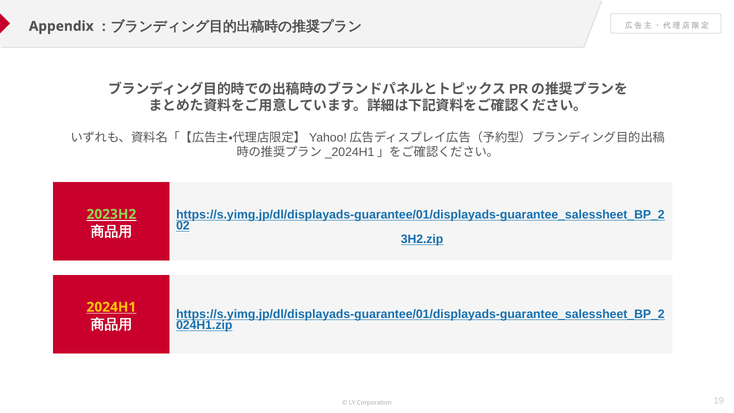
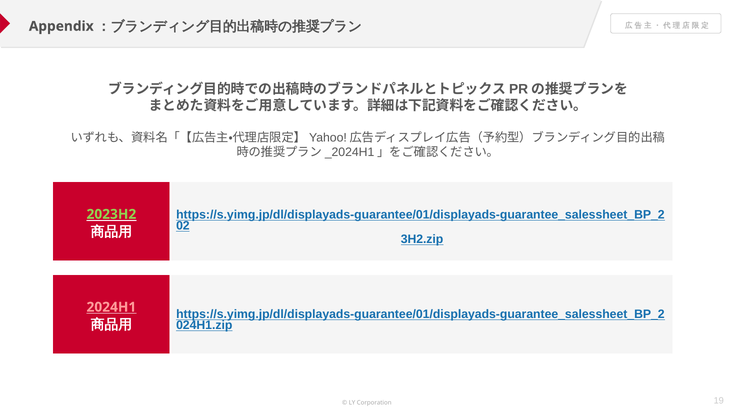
2024H1 colour: yellow -> pink
